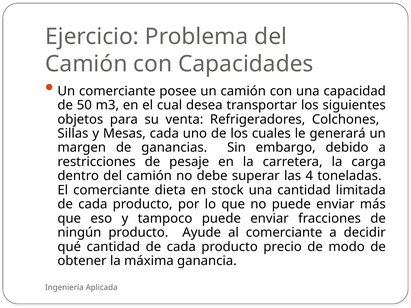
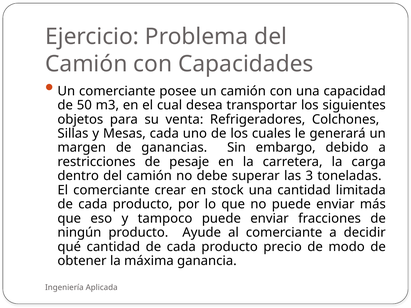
4: 4 -> 3
dieta: dieta -> crear
